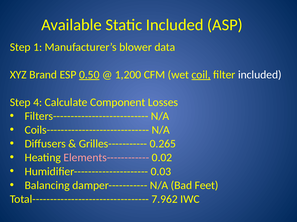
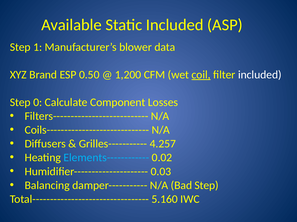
0.50 underline: present -> none
4: 4 -> 0
0.265: 0.265 -> 4.257
Elements------------ colour: pink -> light blue
Bad Feet: Feet -> Step
7.962: 7.962 -> 5.160
